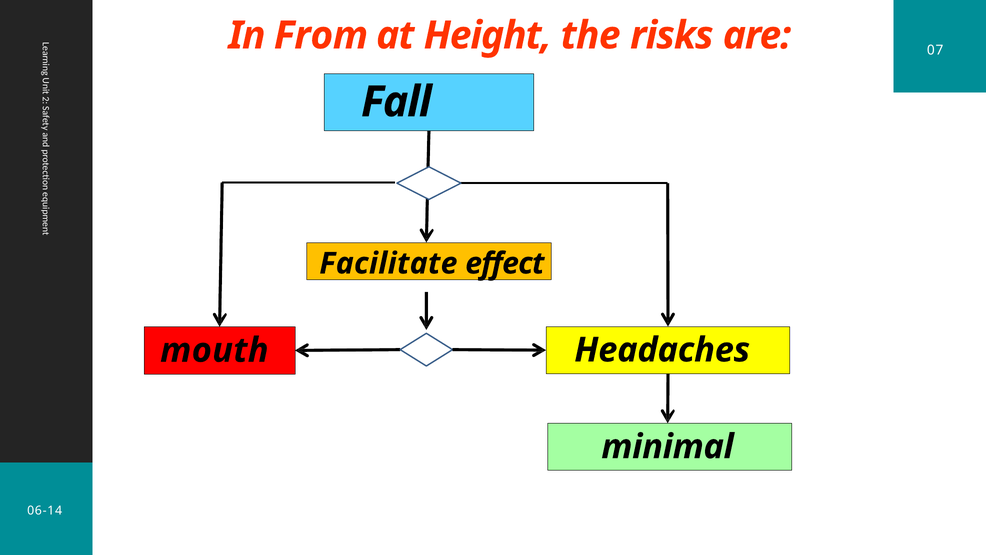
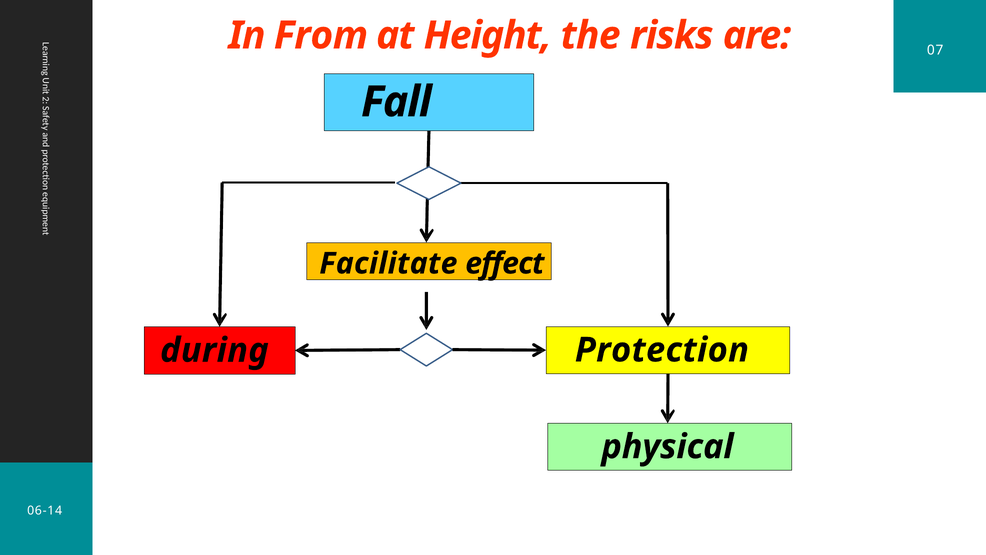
Headaches: Headaches -> Protection
mouth: mouth -> during
minimal: minimal -> physical
